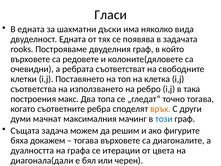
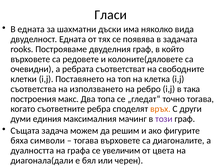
мачнат: мачнат -> единия
този colour: blue -> purple
докажем: докажем -> символи
итерации: итерации -> увеличим
